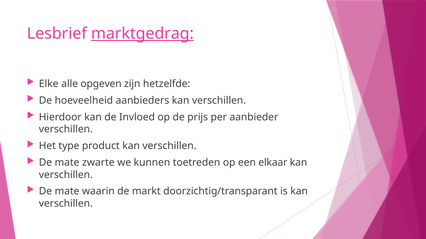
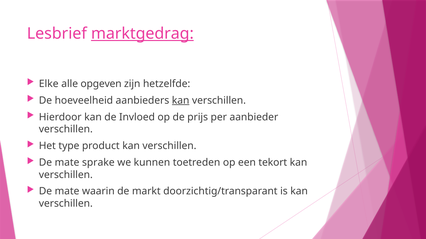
kan at (181, 101) underline: none -> present
zwarte: zwarte -> sprake
elkaar: elkaar -> tekort
